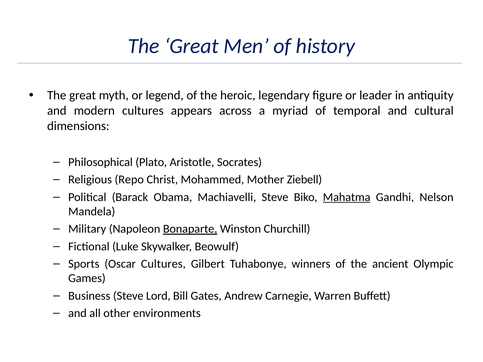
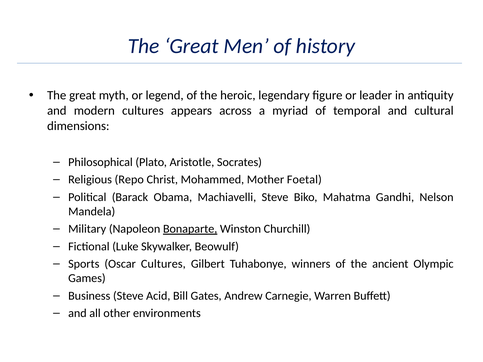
Ziebell: Ziebell -> Foetal
Mahatma underline: present -> none
Lord: Lord -> Acid
